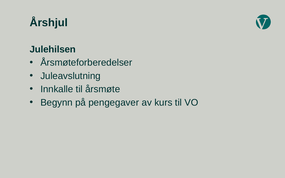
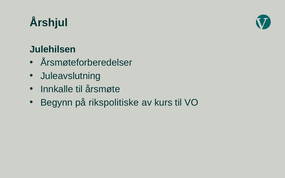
pengegaver: pengegaver -> rikspolitiske
